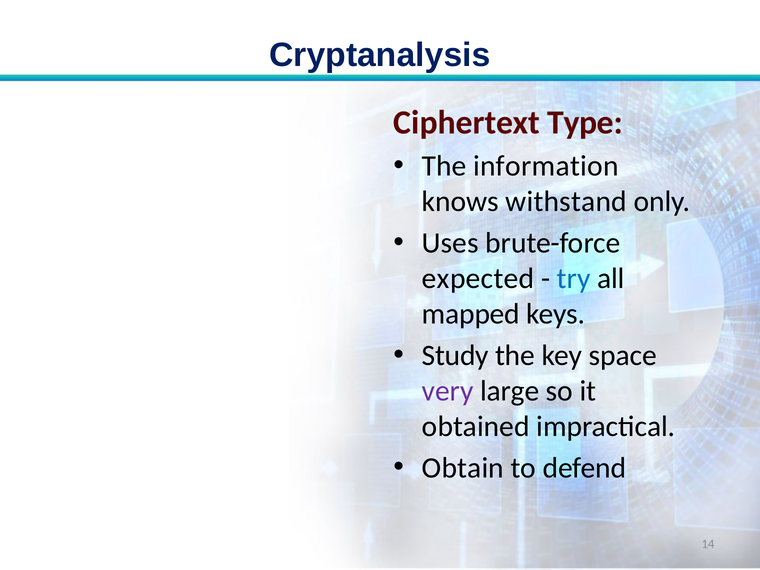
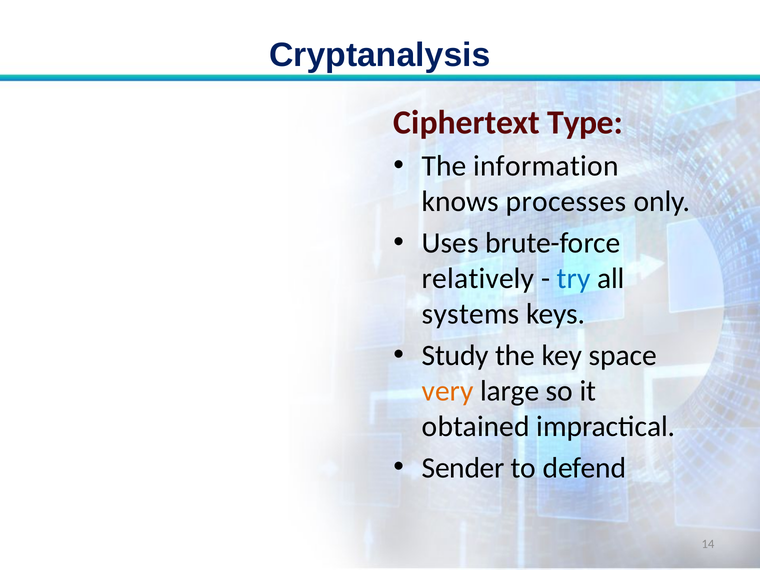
withstand: withstand -> processes
expected: expected -> relatively
mapped: mapped -> systems
very colour: purple -> orange
Obtain: Obtain -> Sender
